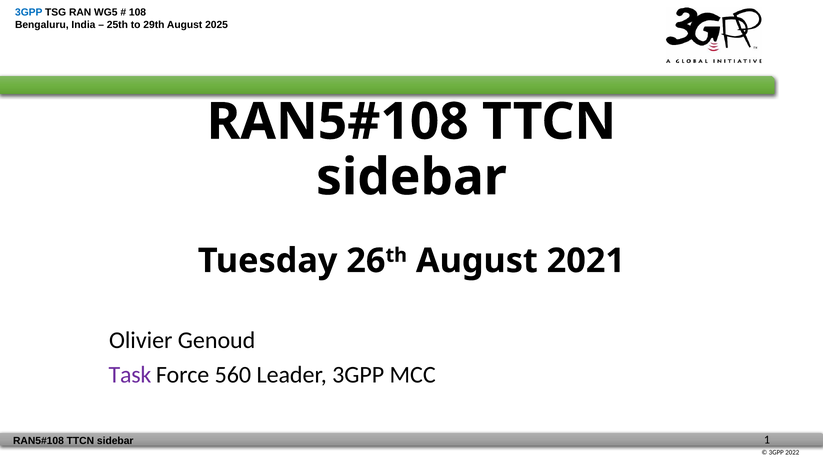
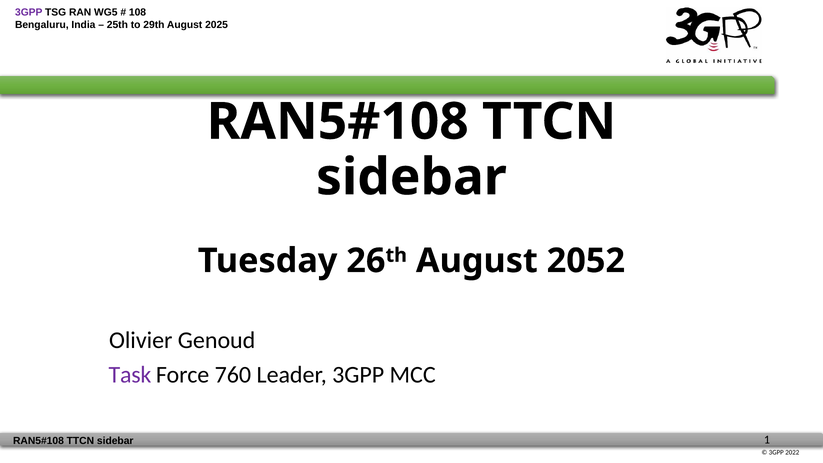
3GPP at (29, 12) colour: blue -> purple
2021: 2021 -> 2052
560: 560 -> 760
